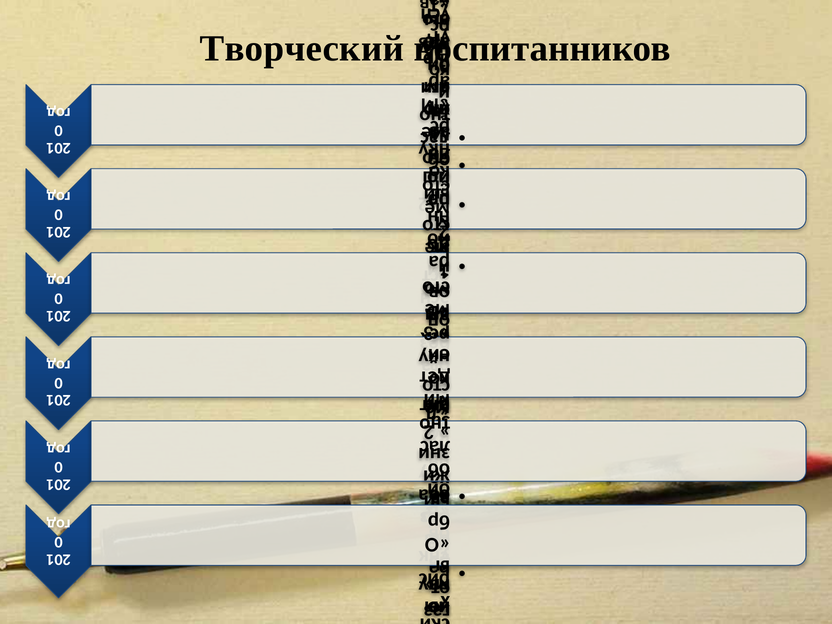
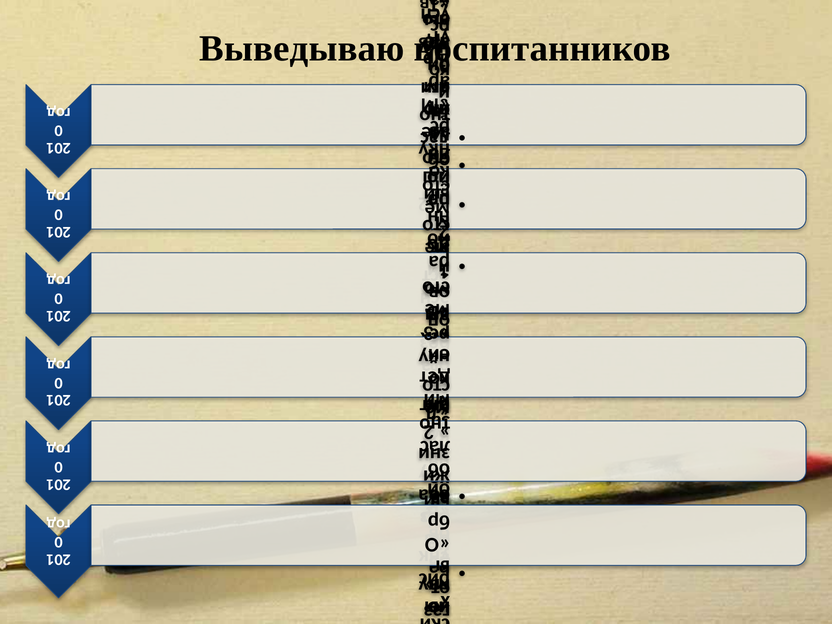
Творческий: Творческий -> Выведываю
